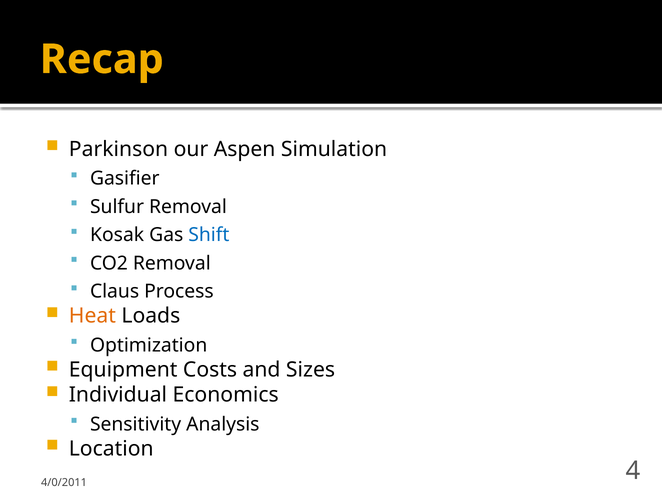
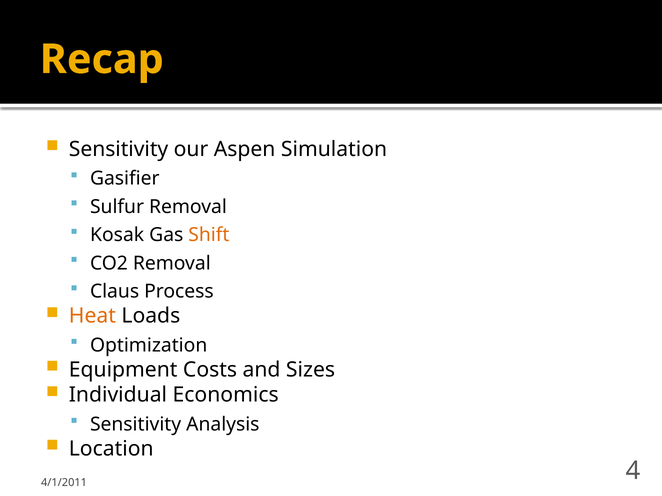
Parkinson at (119, 149): Parkinson -> Sensitivity
Shift colour: blue -> orange
4/0/2011: 4/0/2011 -> 4/1/2011
